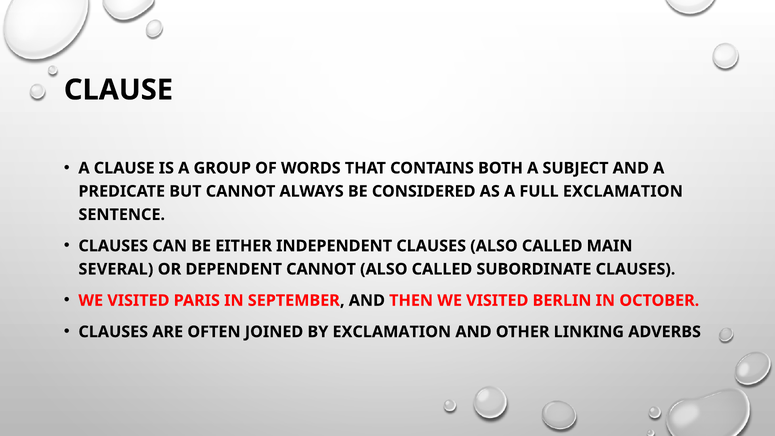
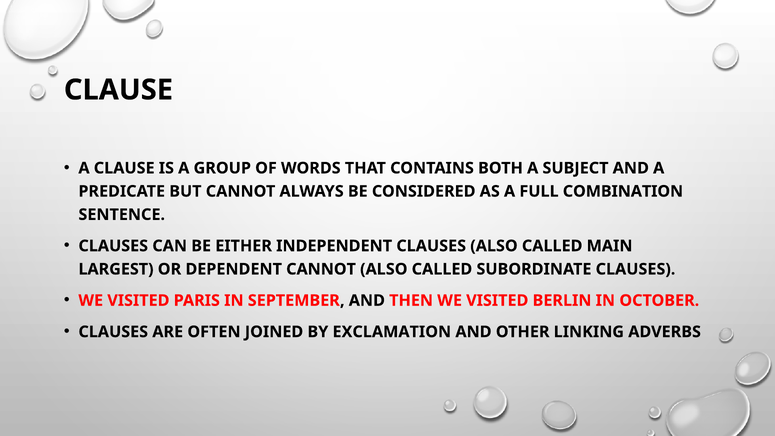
FULL EXCLAMATION: EXCLAMATION -> COMBINATION
SEVERAL: SEVERAL -> LARGEST
